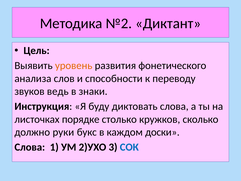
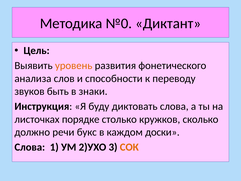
№2: №2 -> №0
ведь: ведь -> быть
руки: руки -> речи
СОК colour: blue -> orange
